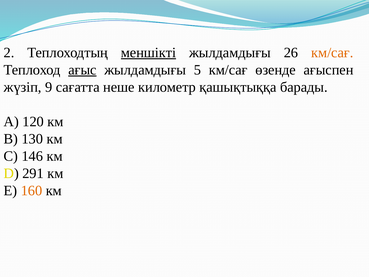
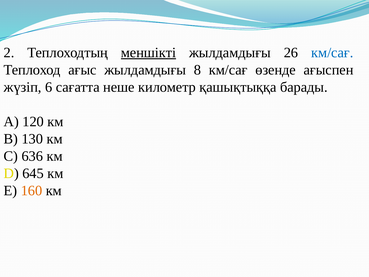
км/сағ at (332, 53) colour: orange -> blue
ағыс underline: present -> none
5: 5 -> 8
9: 9 -> 6
146: 146 -> 636
291: 291 -> 645
